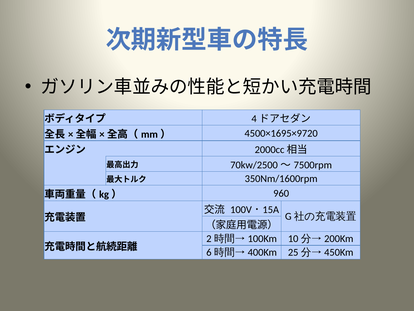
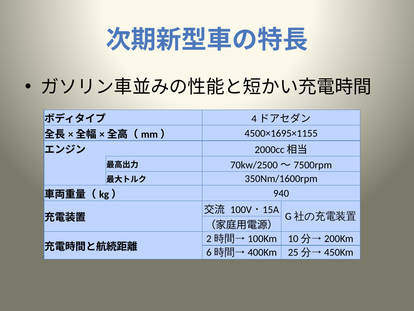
4500×1695×9720: 4500×1695×9720 -> 4500×1695×1155
960: 960 -> 940
